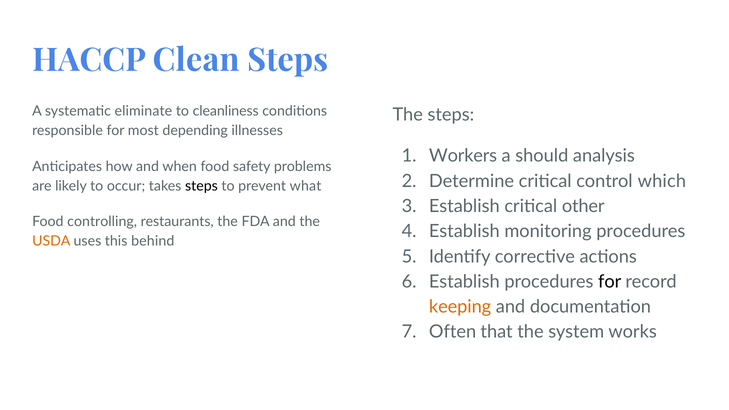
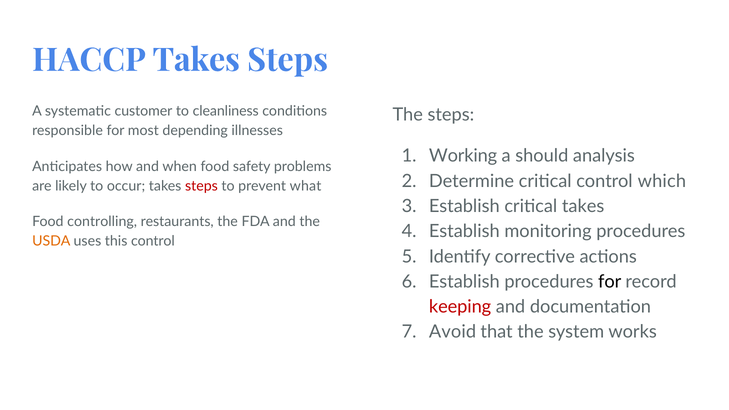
HACCP Clean: Clean -> Takes
eliminate: eliminate -> customer
Workers: Workers -> Working
steps at (201, 186) colour: black -> red
critical other: other -> takes
this behind: behind -> control
keeping colour: orange -> red
Often: Often -> Avoid
